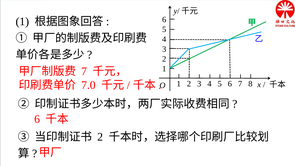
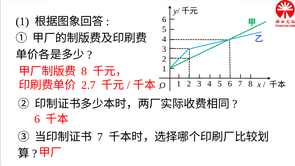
7 at (84, 71): 7 -> 8
7.0: 7.0 -> 2.7
2 at (100, 137): 2 -> 7
